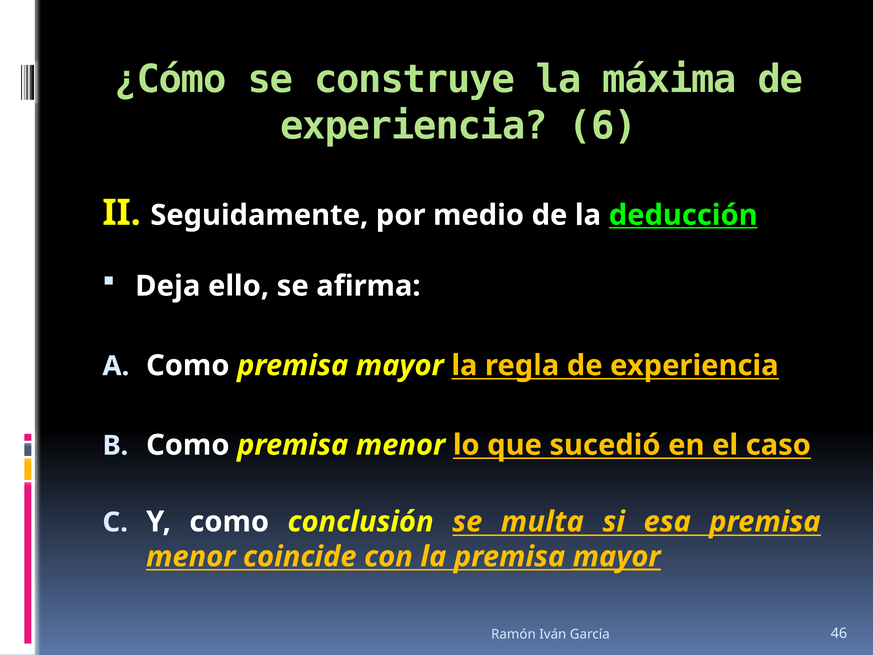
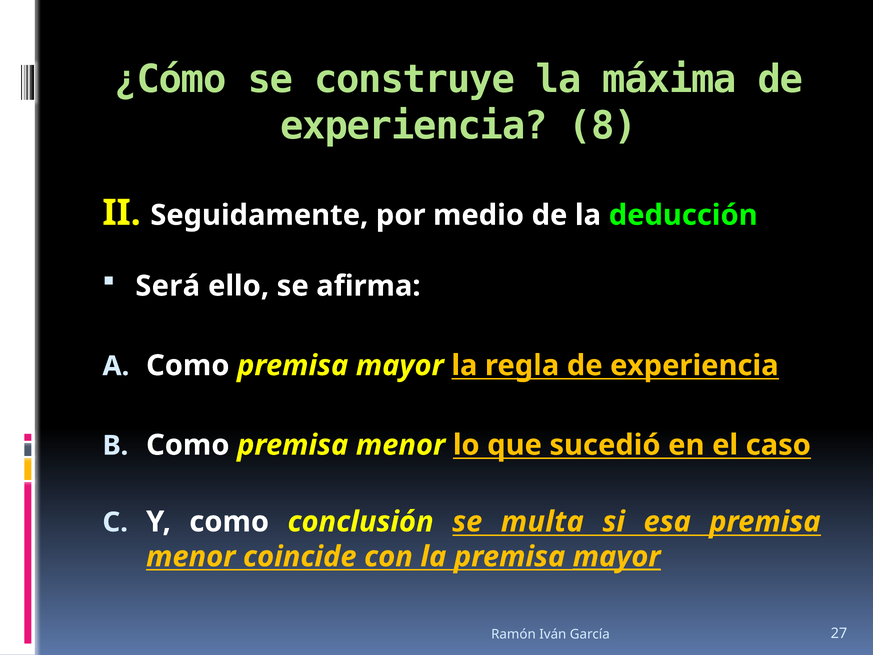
6: 6 -> 8
deducción underline: present -> none
Deja: Deja -> Será
46: 46 -> 27
